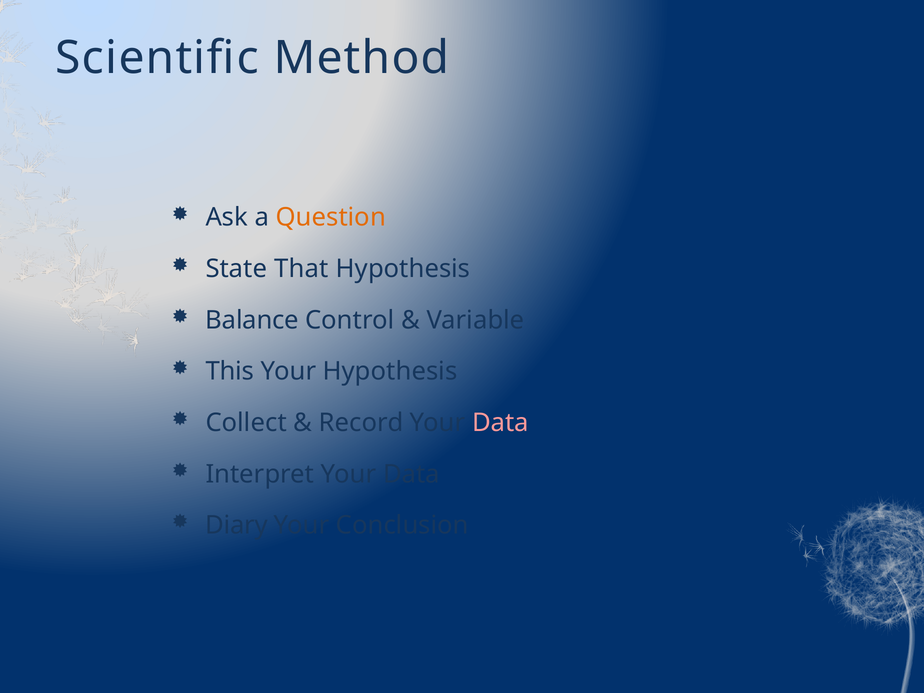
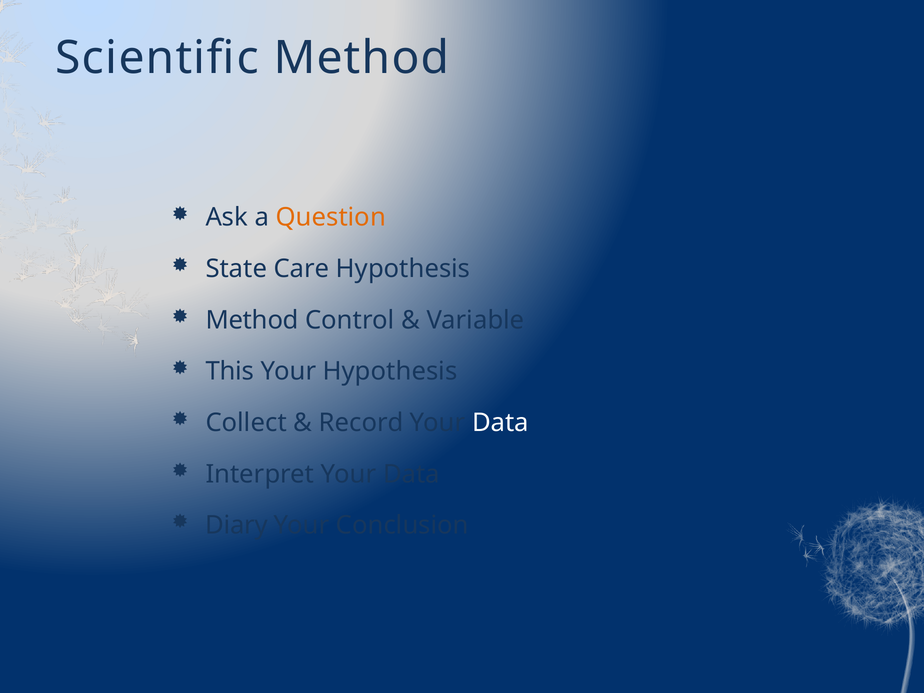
That: That -> Care
Balance at (252, 320): Balance -> Method
Data at (500, 423) colour: pink -> white
